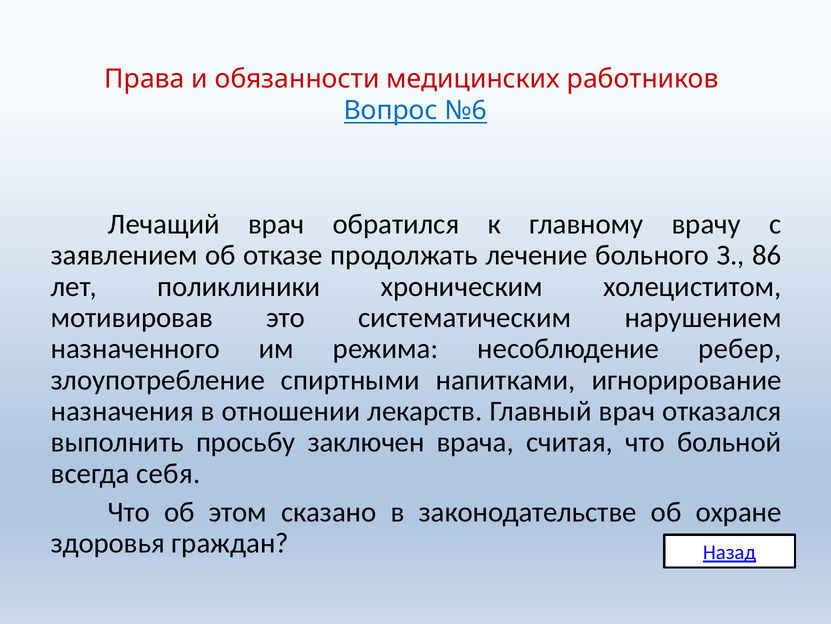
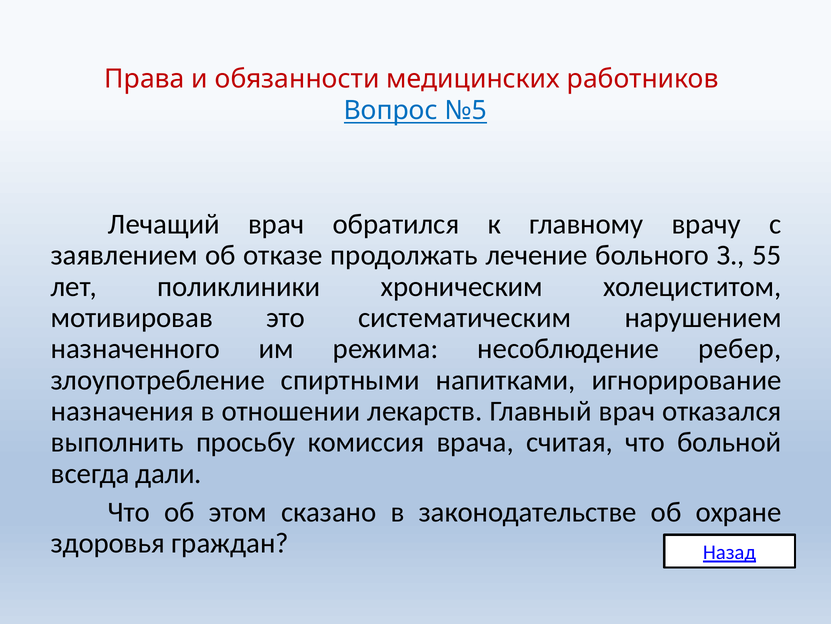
№6: №6 -> №5
86: 86 -> 55
заключен: заключен -> комиссия
себя: себя -> дали
